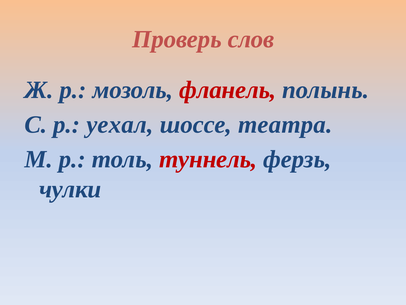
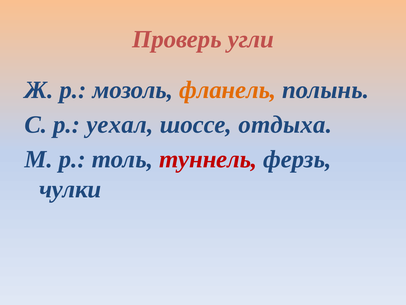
слов: слов -> угли
фланель colour: red -> orange
театра: театра -> отдыха
